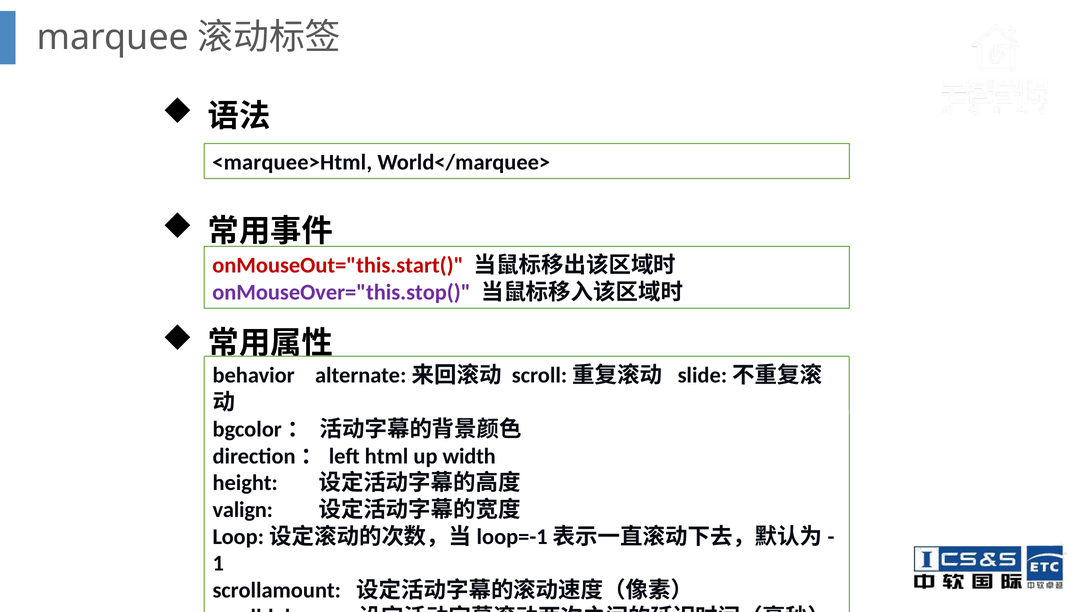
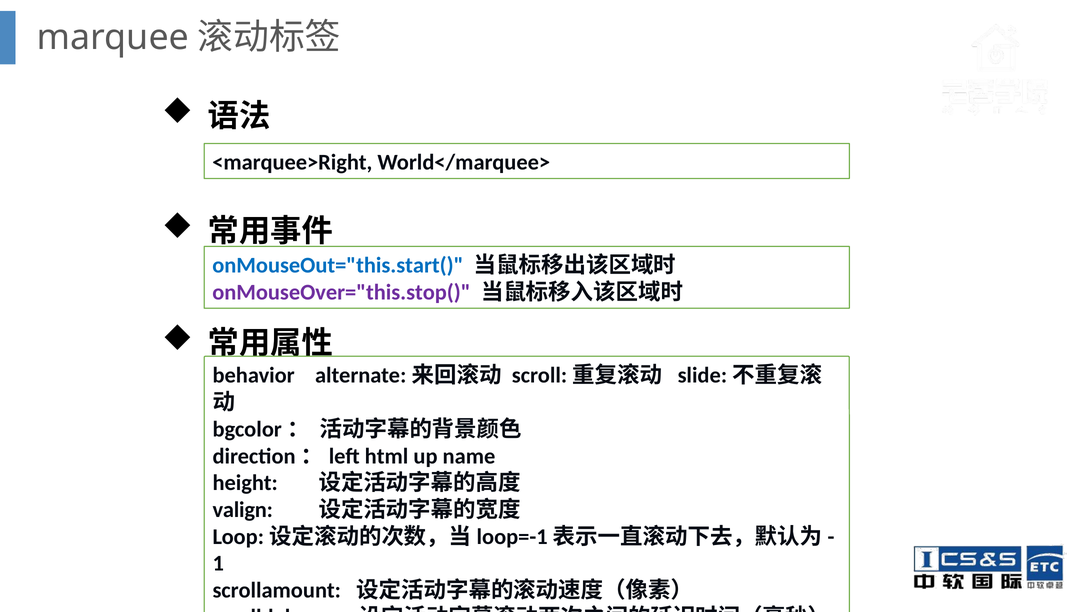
<marquee>Html: <marquee>Html -> <marquee>Right
onMouseOut="this.start( colour: red -> blue
width: width -> name
